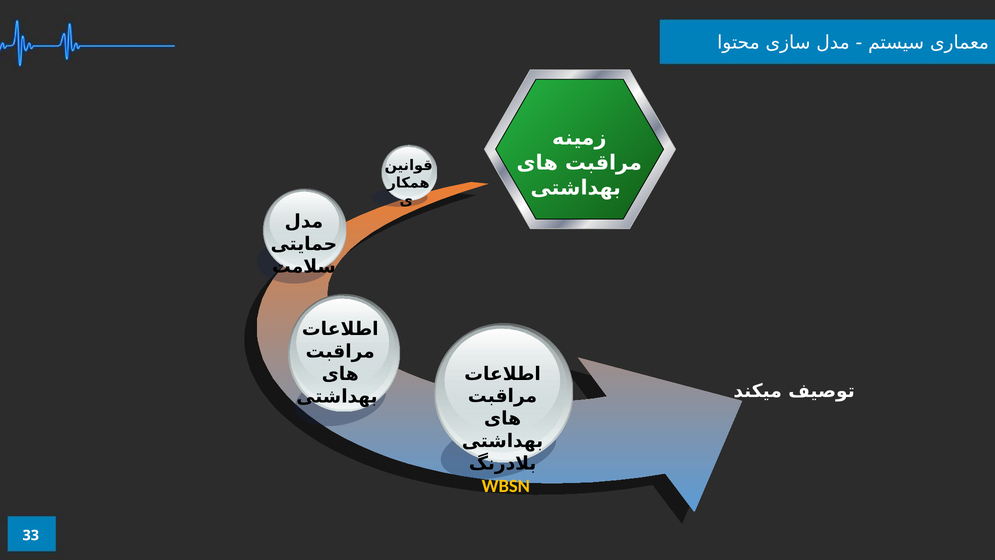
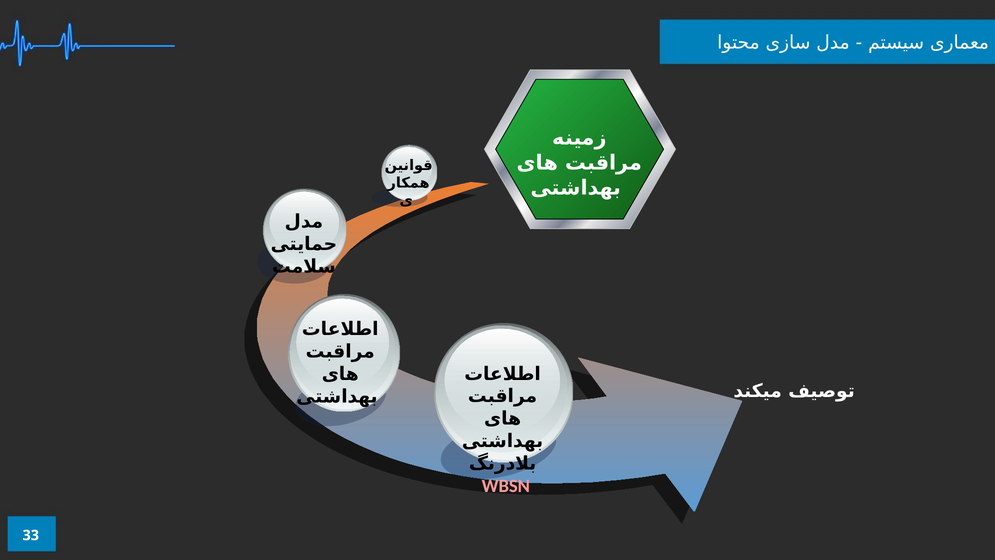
WBSN colour: yellow -> pink
